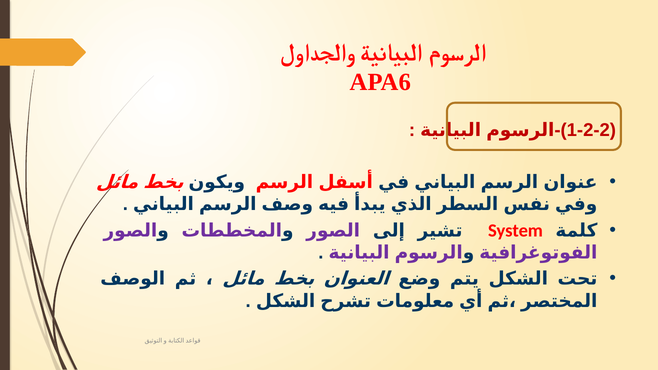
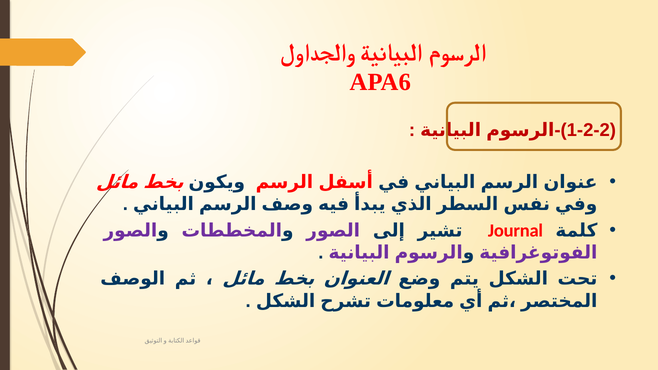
System: System -> Journal
